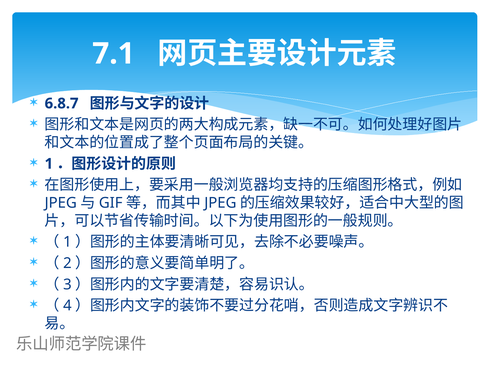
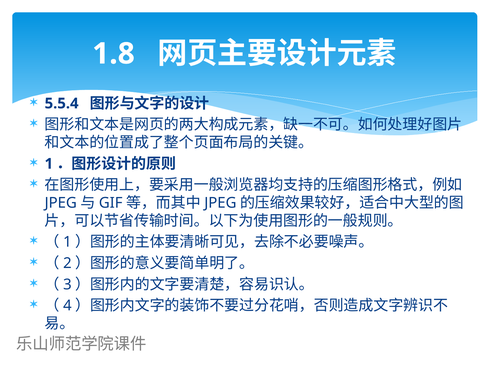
7.1: 7.1 -> 1.8
6.8.7: 6.8.7 -> 5.5.4
